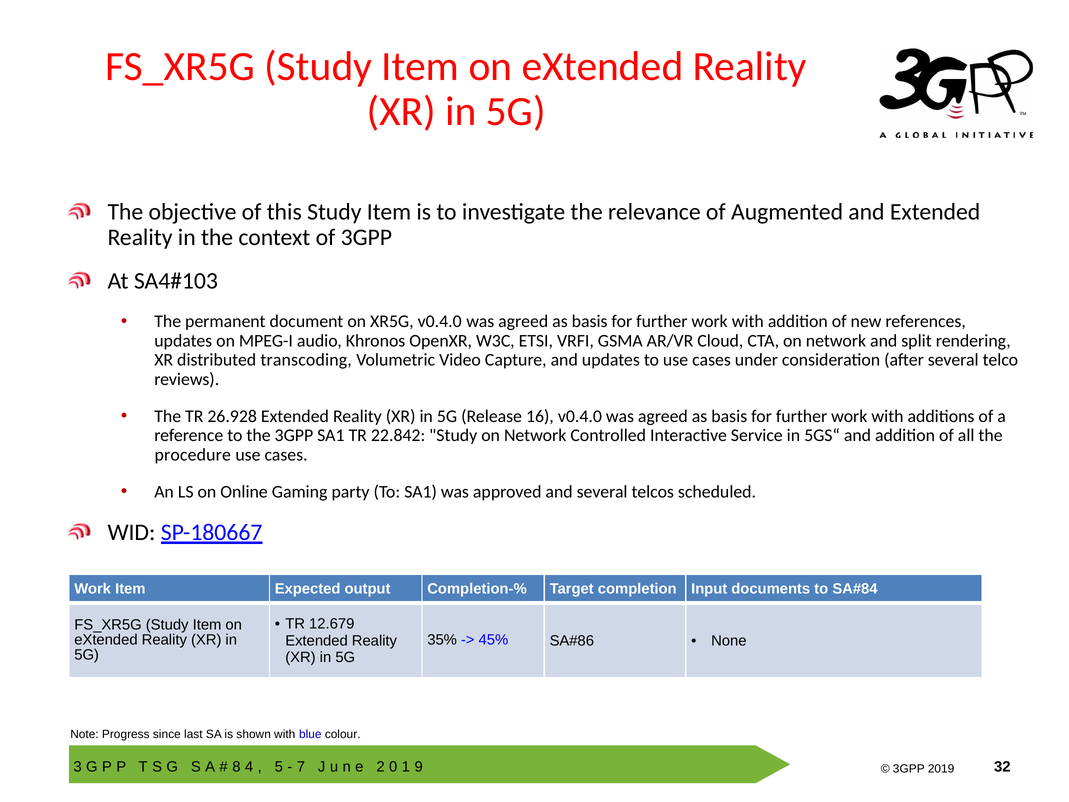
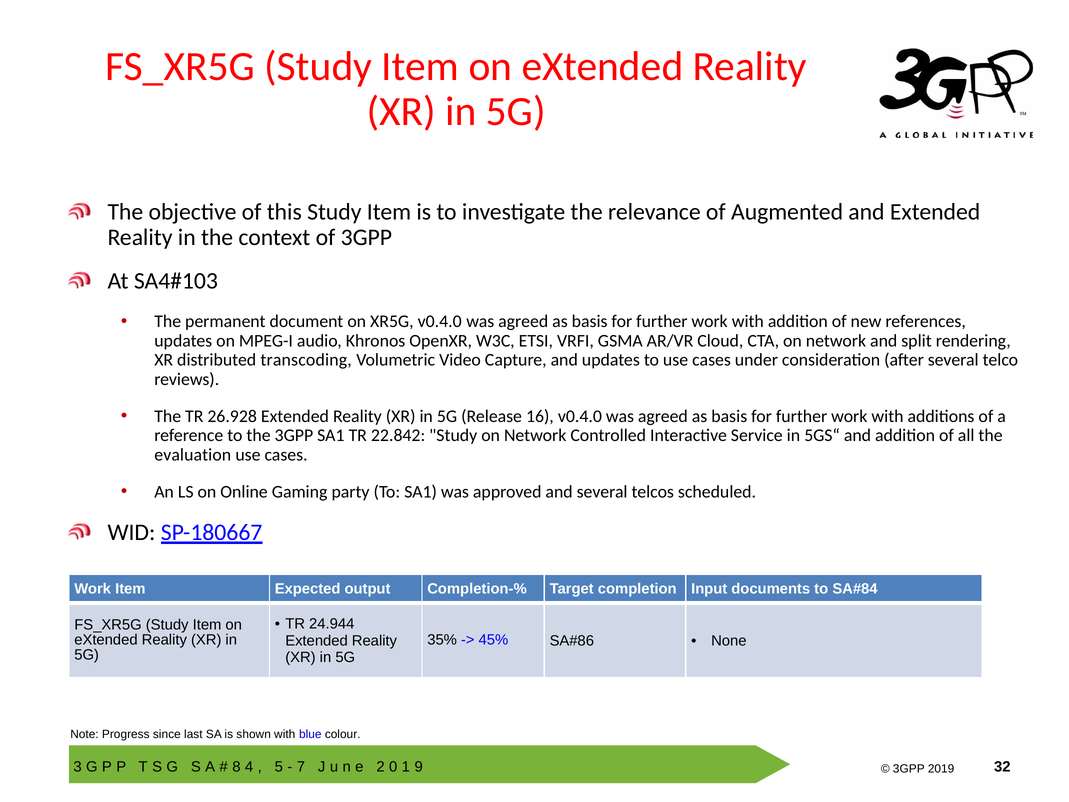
procedure: procedure -> evaluation
12.679: 12.679 -> 24.944
